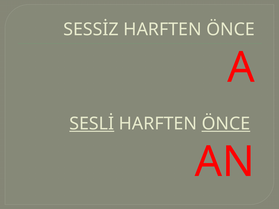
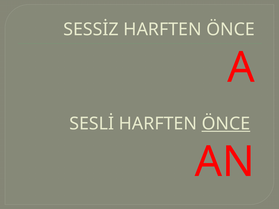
SESLİ underline: present -> none
